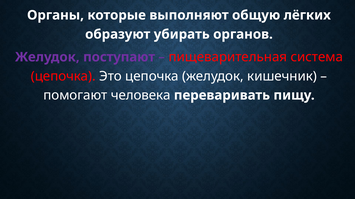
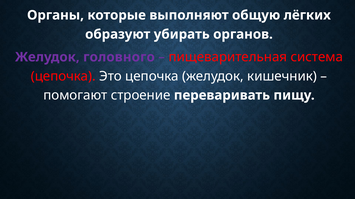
поступают: поступают -> головного
человека: человека -> строение
